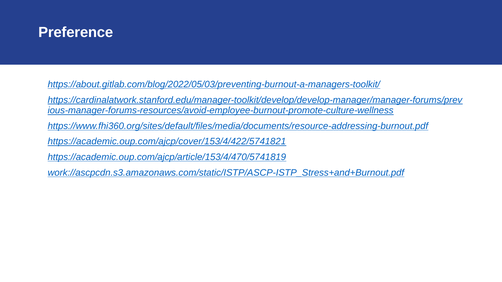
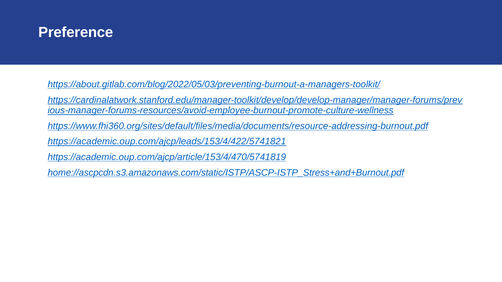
https://academic.oup.com/ajcp/cover/153/4/422/5741821: https://academic.oup.com/ajcp/cover/153/4/422/5741821 -> https://academic.oup.com/ajcp/leads/153/4/422/5741821
work://ascpcdn.s3.amazonaws.com/static/ISTP/ASCP-ISTP_Stress+and+Burnout.pdf: work://ascpcdn.s3.amazonaws.com/static/ISTP/ASCP-ISTP_Stress+and+Burnout.pdf -> home://ascpcdn.s3.amazonaws.com/static/ISTP/ASCP-ISTP_Stress+and+Burnout.pdf
